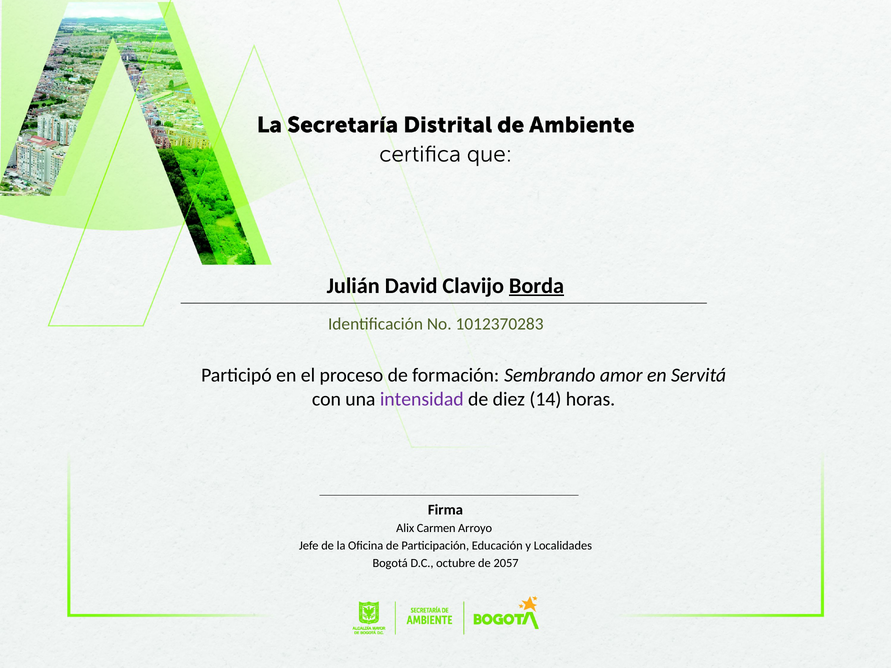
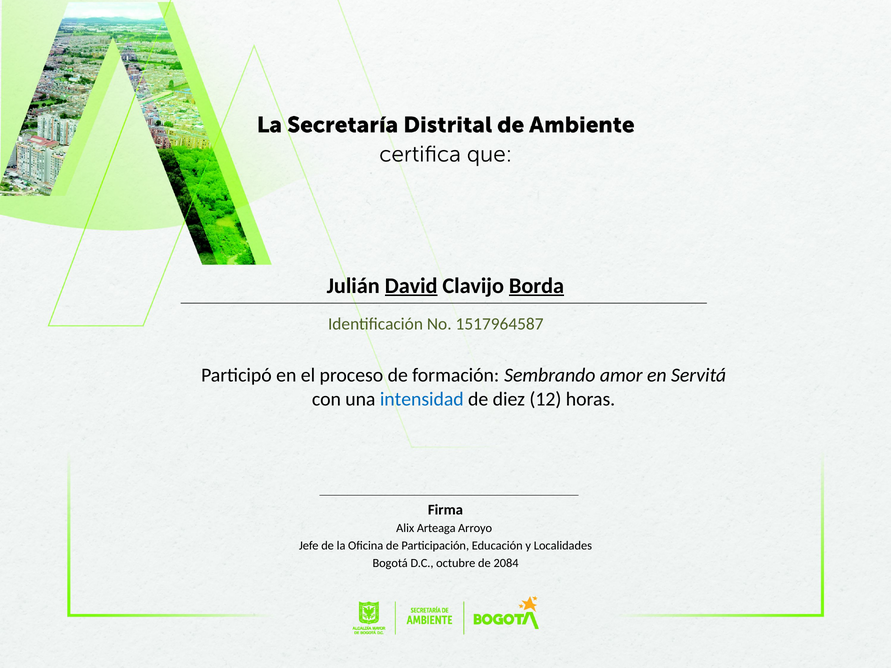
David underline: none -> present
1012370283: 1012370283 -> 1517964587
intensidad colour: purple -> blue
14: 14 -> 12
Carmen: Carmen -> Arteaga
2057: 2057 -> 2084
